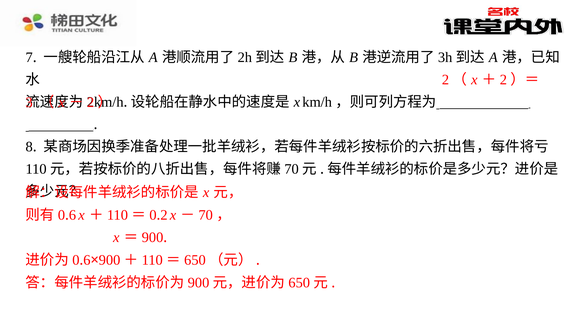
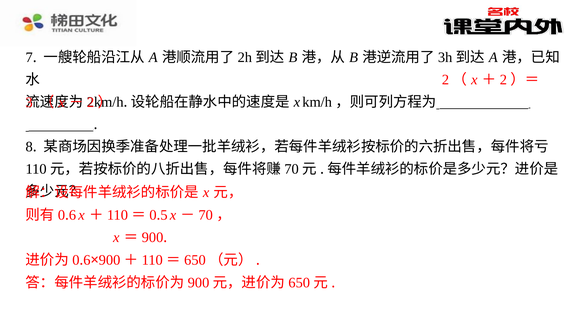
2: 2 -> 5
